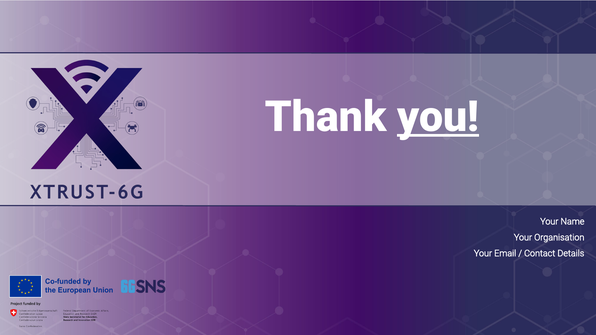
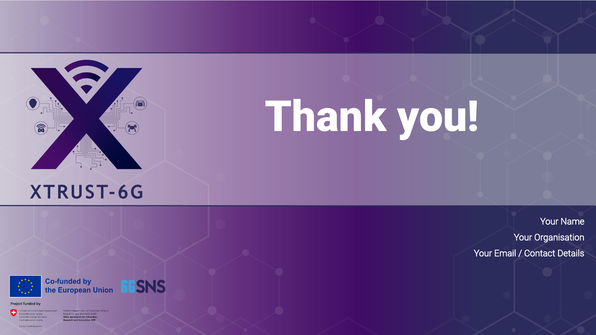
you underline: present -> none
